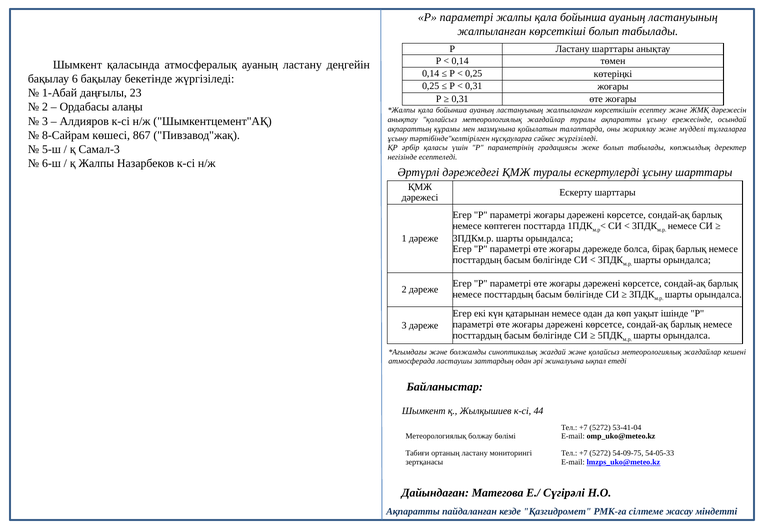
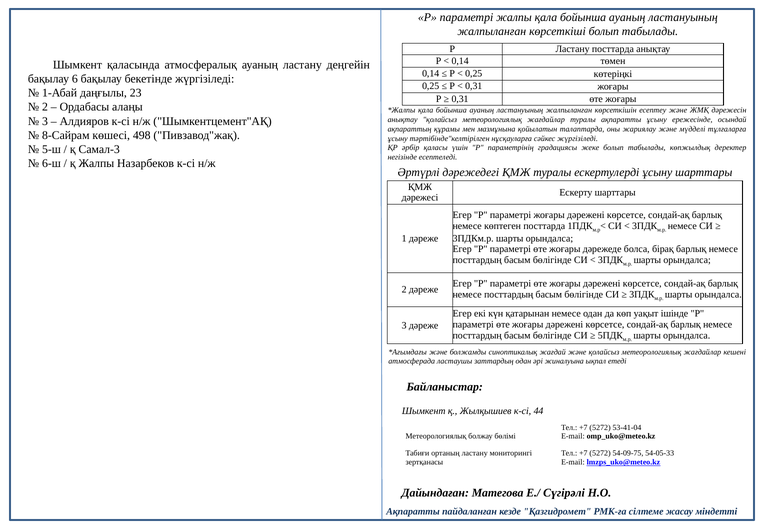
Ластану шарттары: шарттары -> посттарда
867: 867 -> 498
